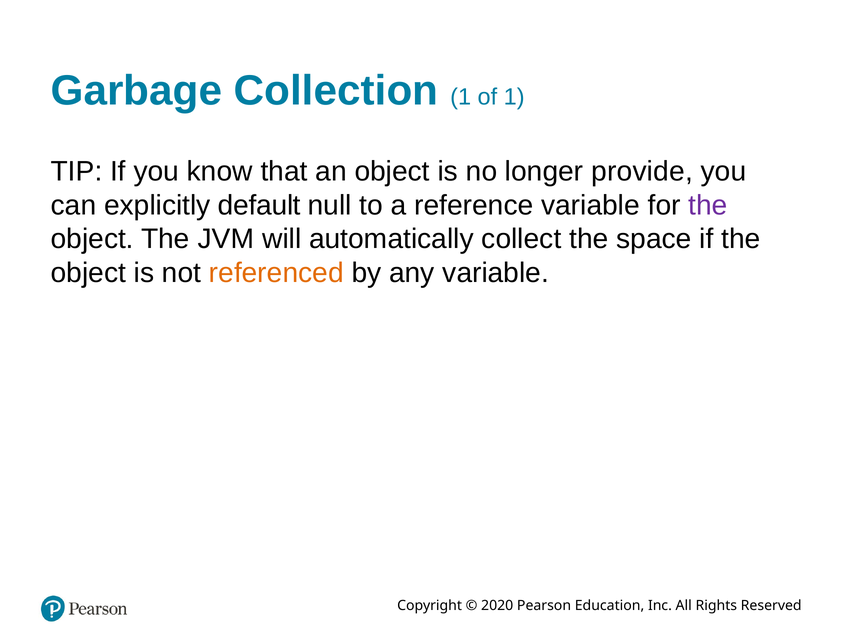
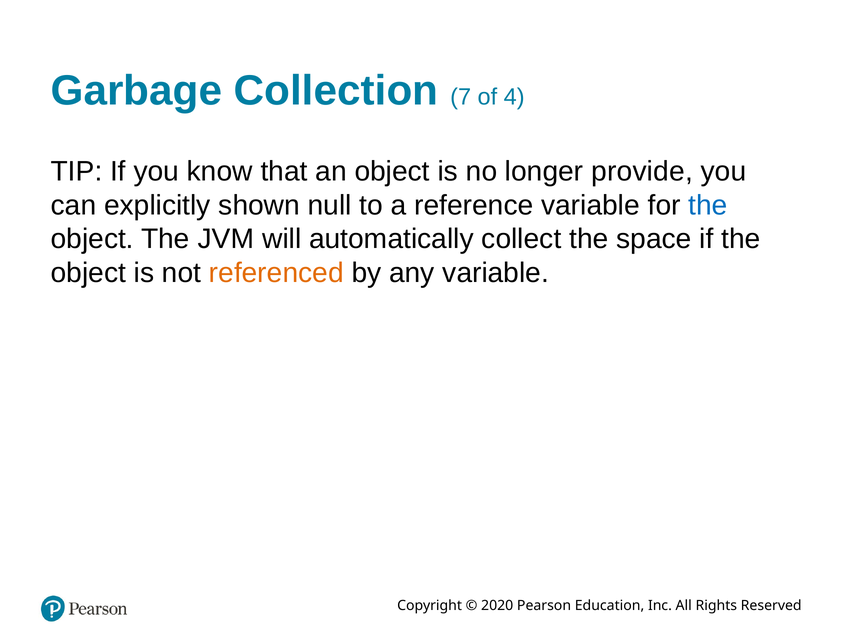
Collection 1: 1 -> 7
of 1: 1 -> 4
default: default -> shown
the at (708, 205) colour: purple -> blue
